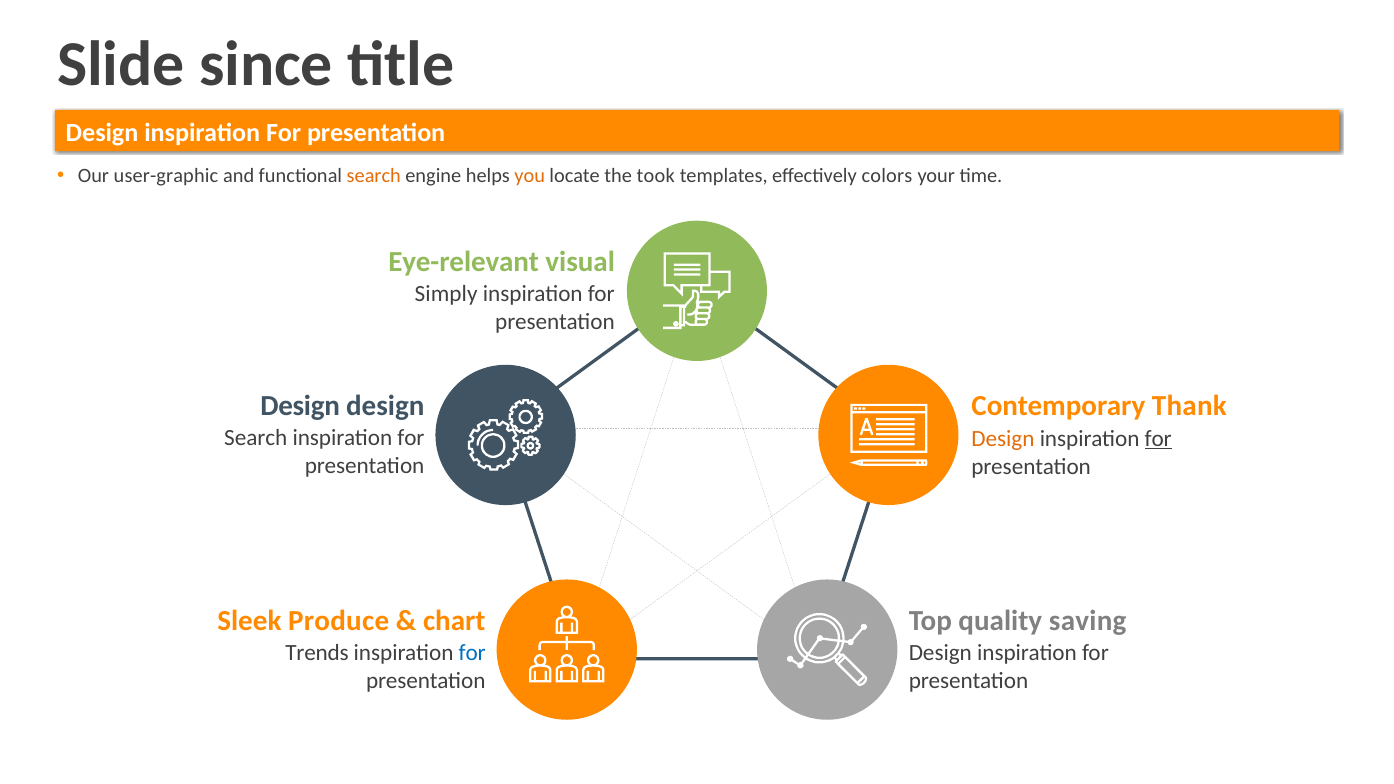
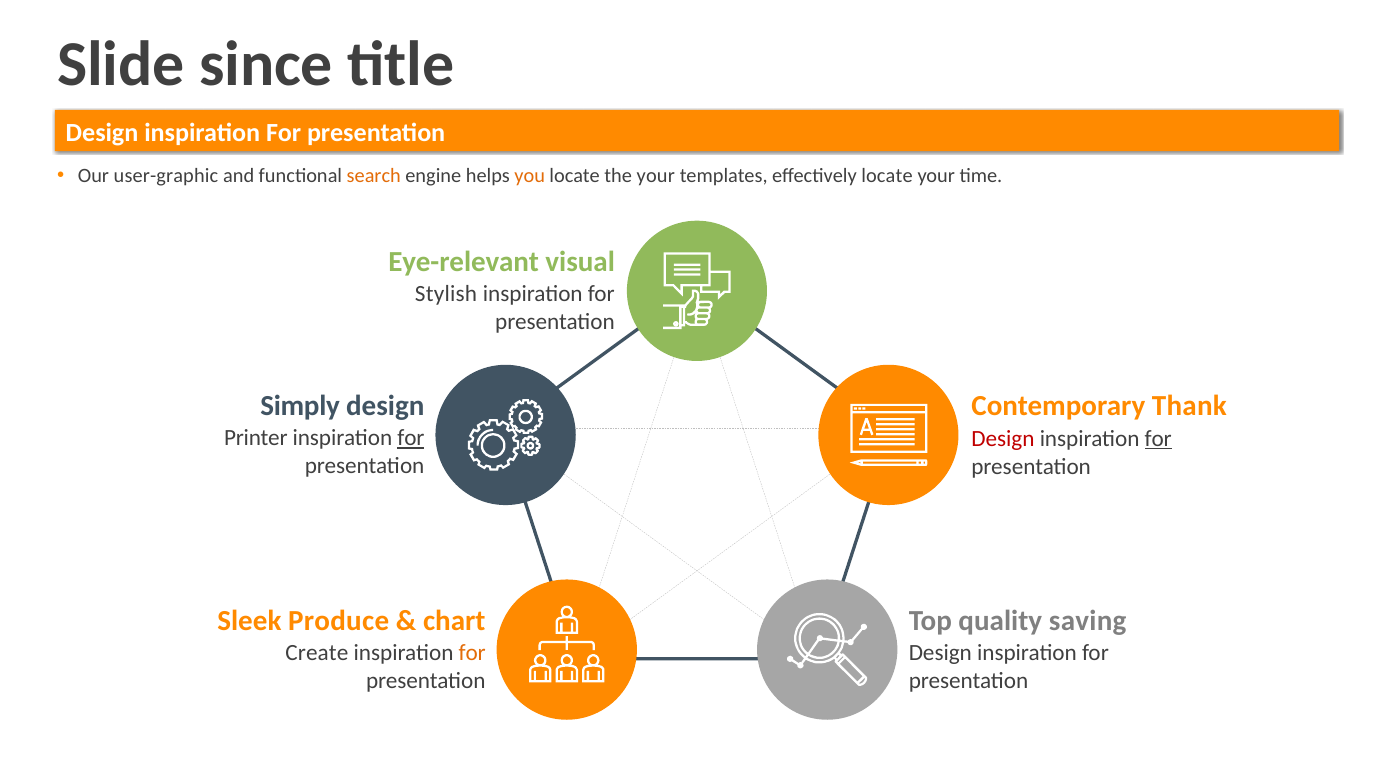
the took: took -> your
effectively colors: colors -> locate
Simply: Simply -> Stylish
Design at (300, 406): Design -> Simply
Search at (256, 438): Search -> Printer
for at (411, 438) underline: none -> present
Design at (1003, 439) colour: orange -> red
Trends: Trends -> Create
for at (472, 653) colour: blue -> orange
